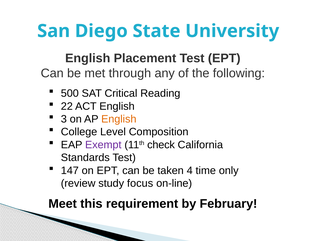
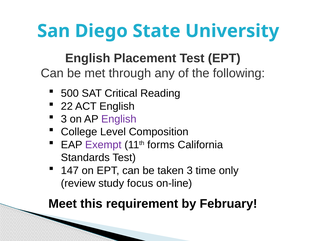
English at (119, 119) colour: orange -> purple
check: check -> forms
taken 4: 4 -> 3
